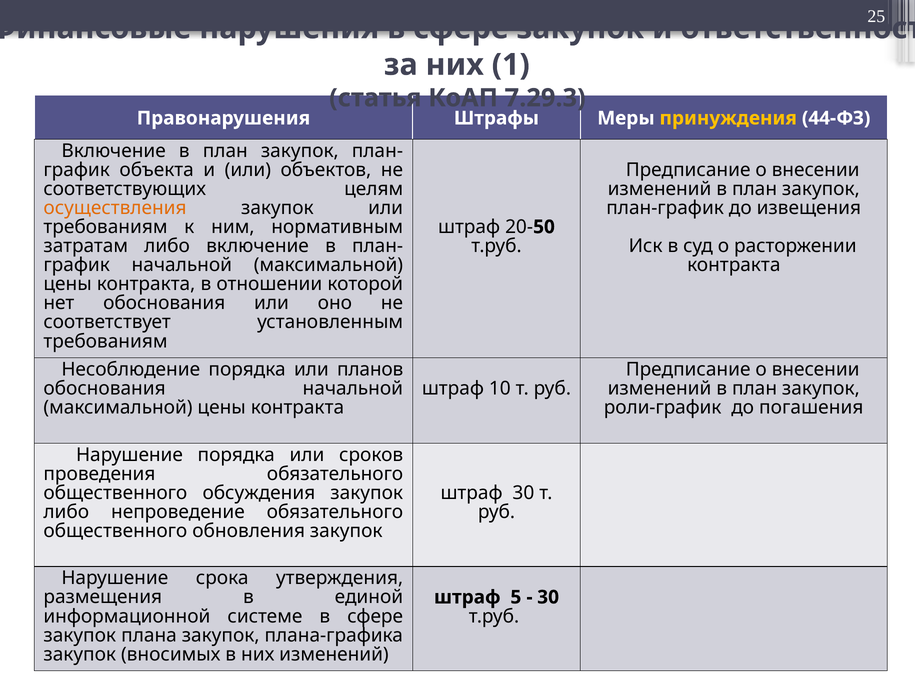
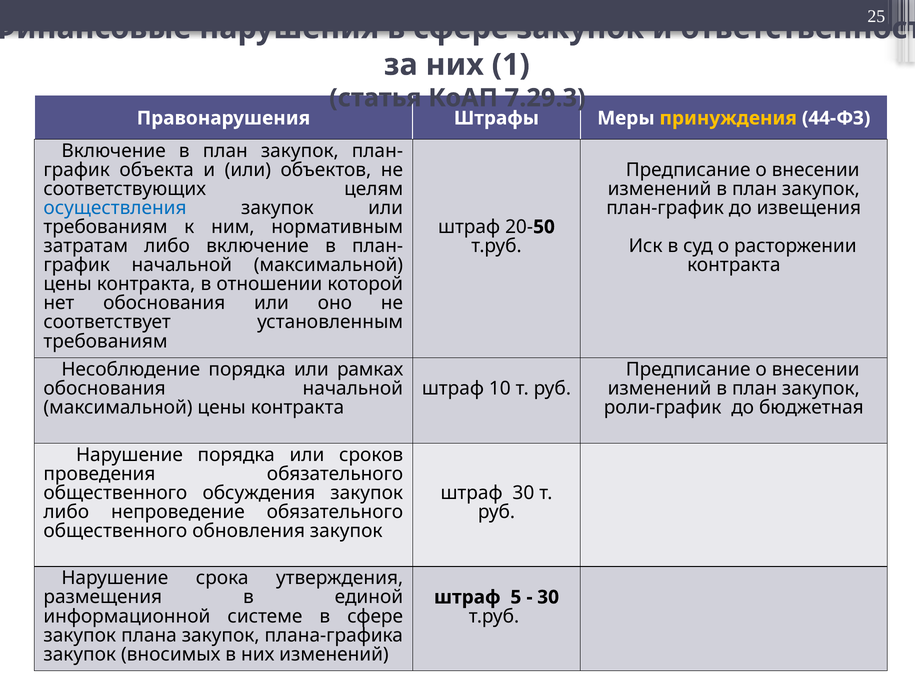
осуществления colour: orange -> blue
планов: планов -> рамках
погашения: погашения -> бюджетная
